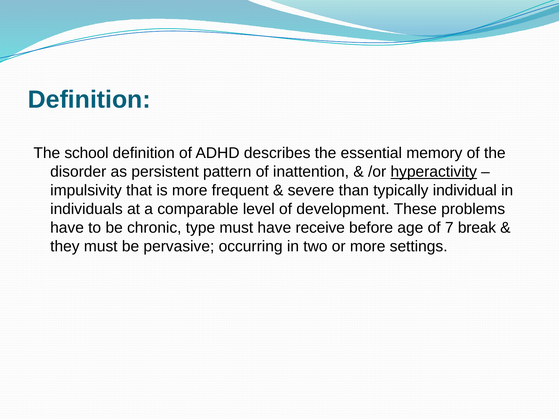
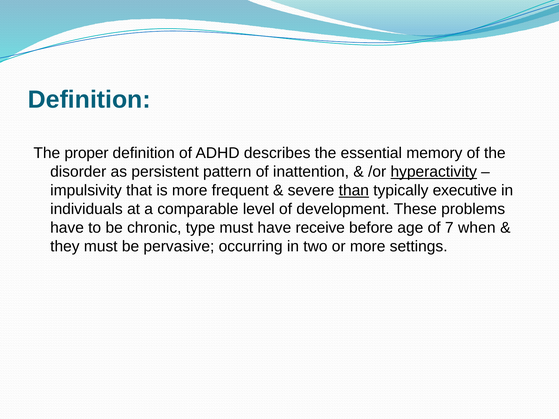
school: school -> proper
than underline: none -> present
individual: individual -> executive
break: break -> when
